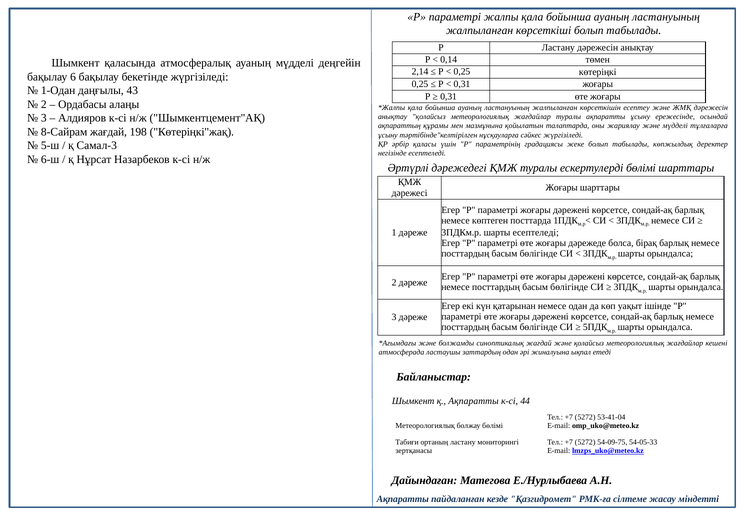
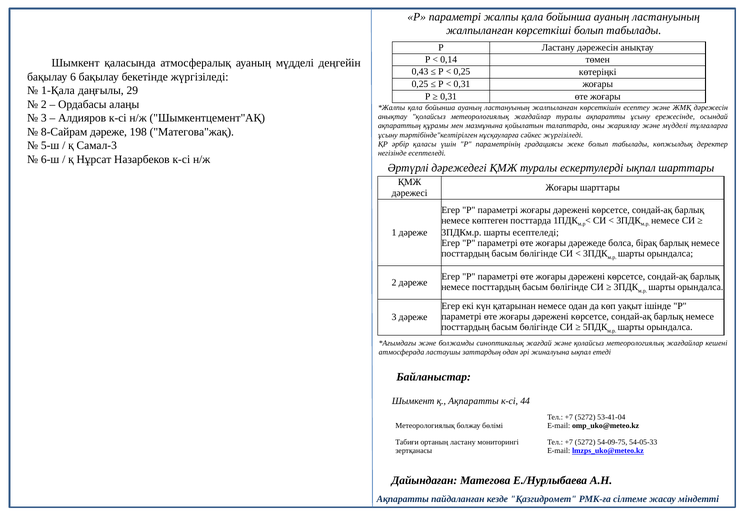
2,14: 2,14 -> 0,43
1-Одан: 1-Одан -> 1-Қала
43: 43 -> 29
8-Сайрам жағдай: жағдай -> дәреже
Көтеріңкі"жақ: Көтеріңкі"жақ -> Матегова"жақ
ескертулерді бөлімі: бөлімі -> ықпал
